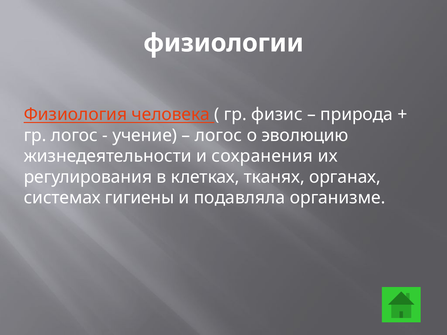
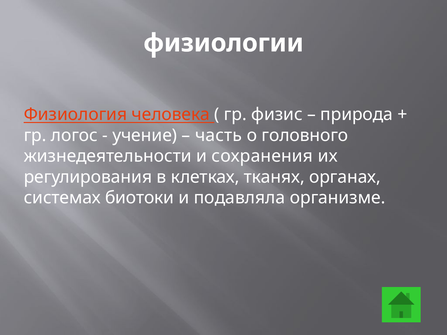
логос at (219, 135): логос -> часть
эволюцию: эволюцию -> головного
гигиены: гигиены -> биотоки
